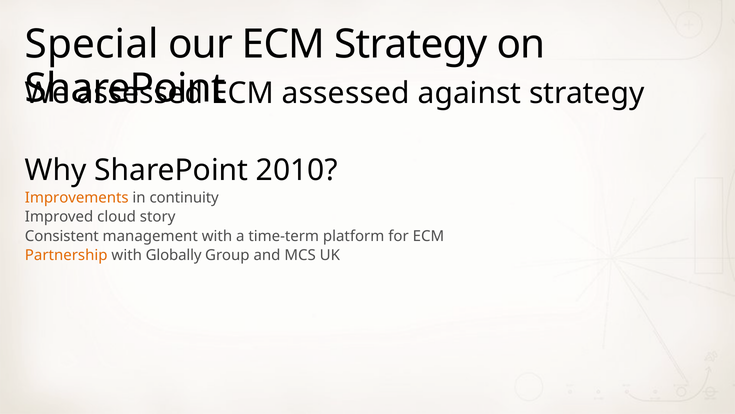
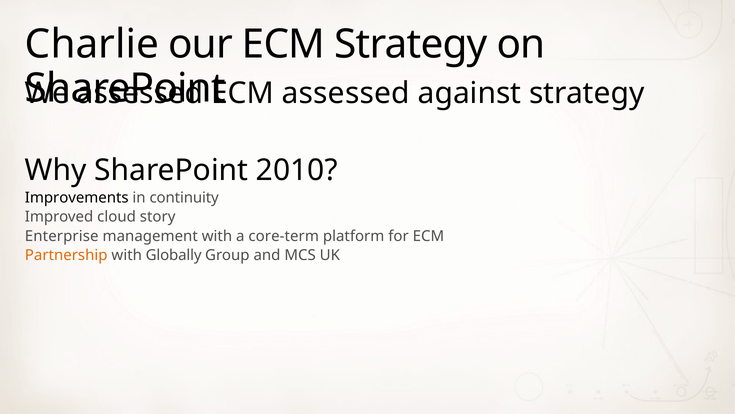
Special: Special -> Charlie
Improvements colour: orange -> black
Consistent: Consistent -> Enterprise
time-term: time-term -> core-term
